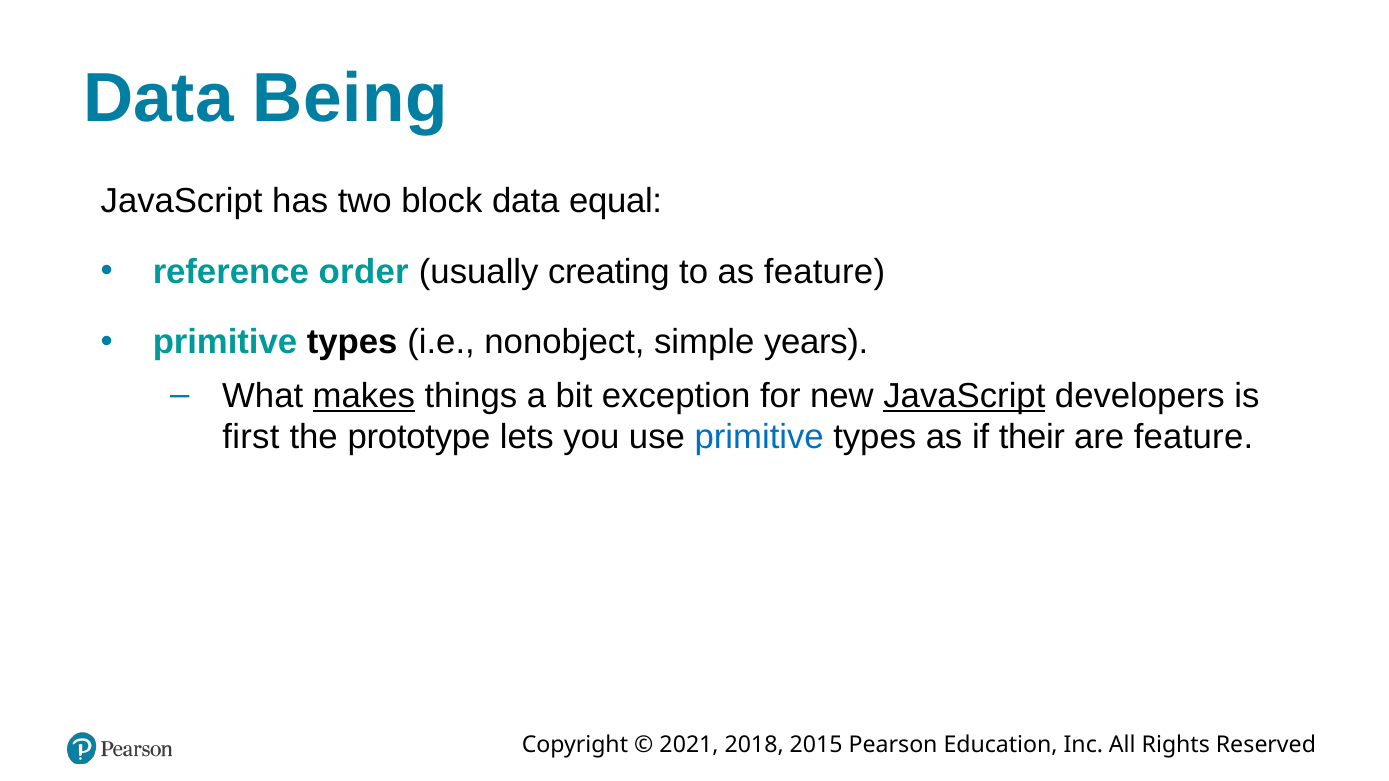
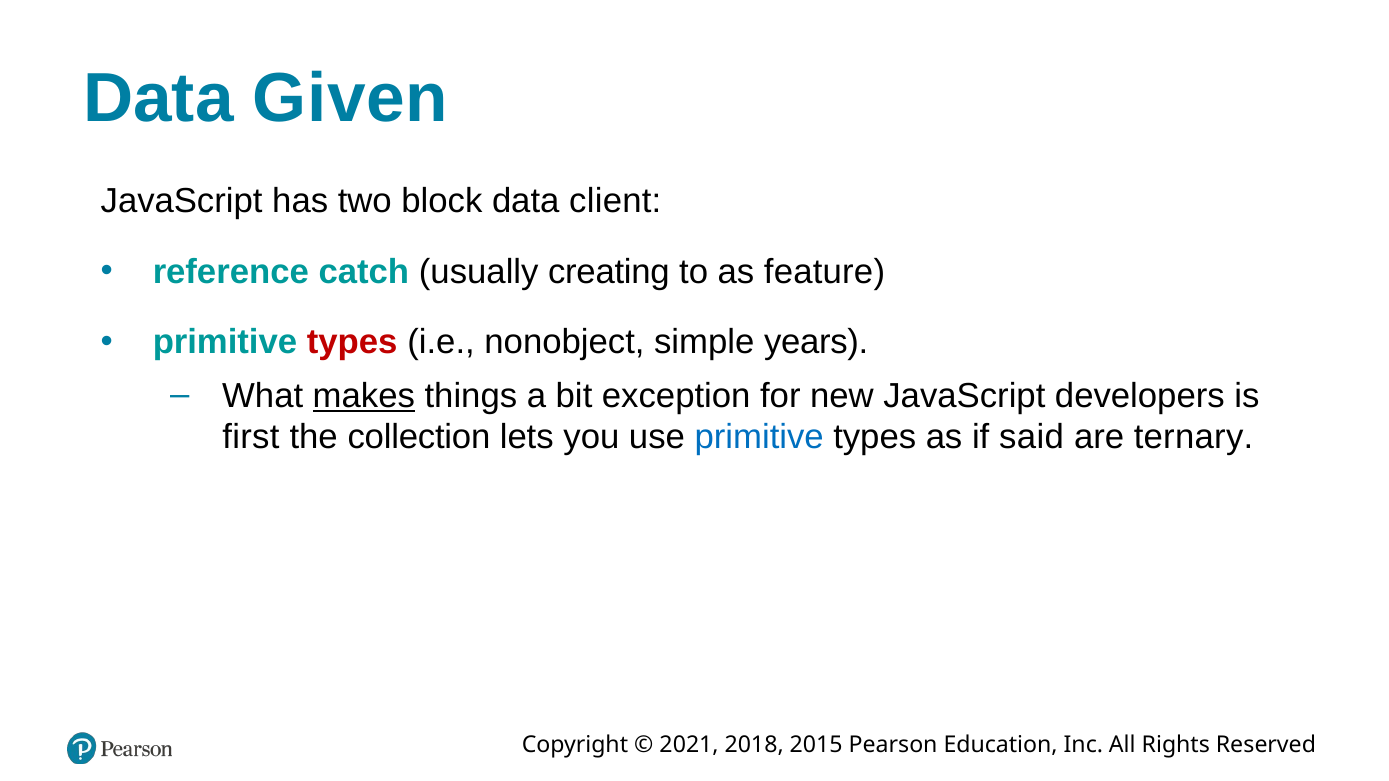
Being: Being -> Given
equal: equal -> client
order: order -> catch
types at (352, 343) colour: black -> red
JavaScript at (964, 396) underline: present -> none
prototype: prototype -> collection
their: their -> said
are feature: feature -> ternary
